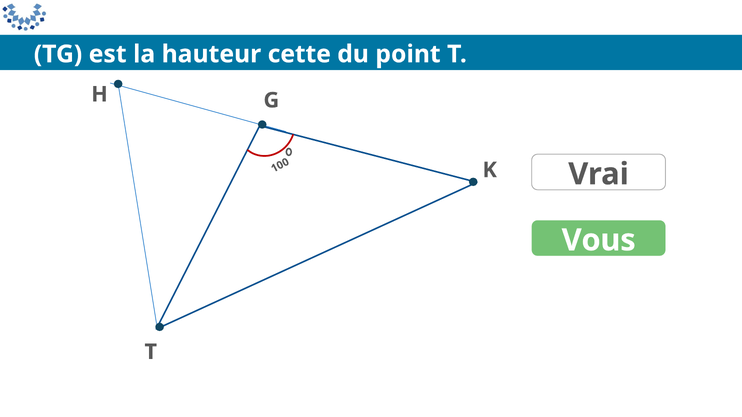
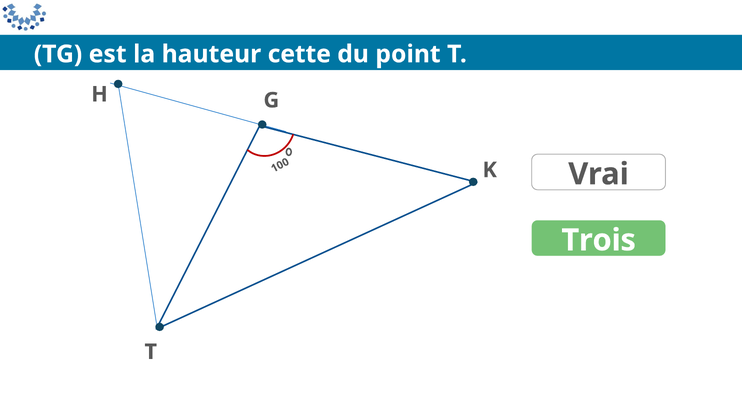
Vous: Vous -> Trois
